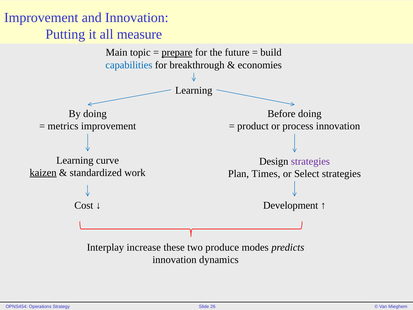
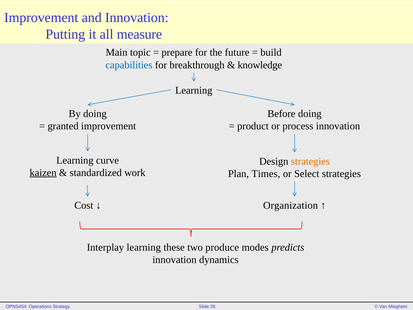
prepare underline: present -> none
economies: economies -> knowledge
metrics: metrics -> granted
strategies at (310, 161) colour: purple -> orange
Development: Development -> Organization
Interplay increase: increase -> learning
